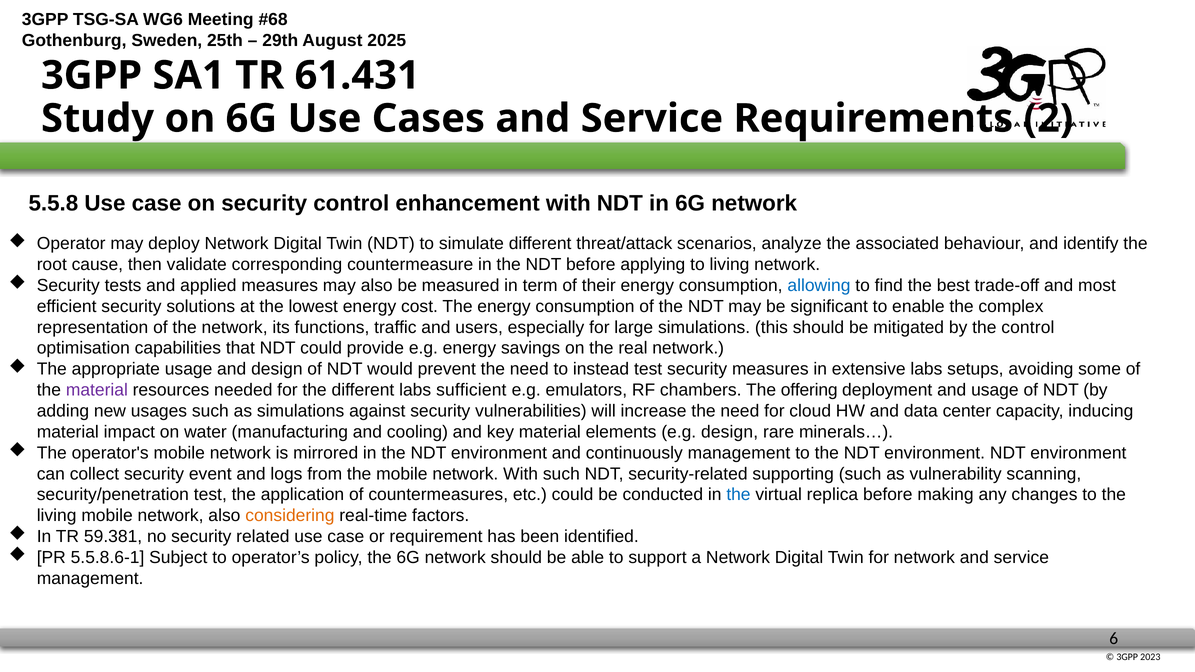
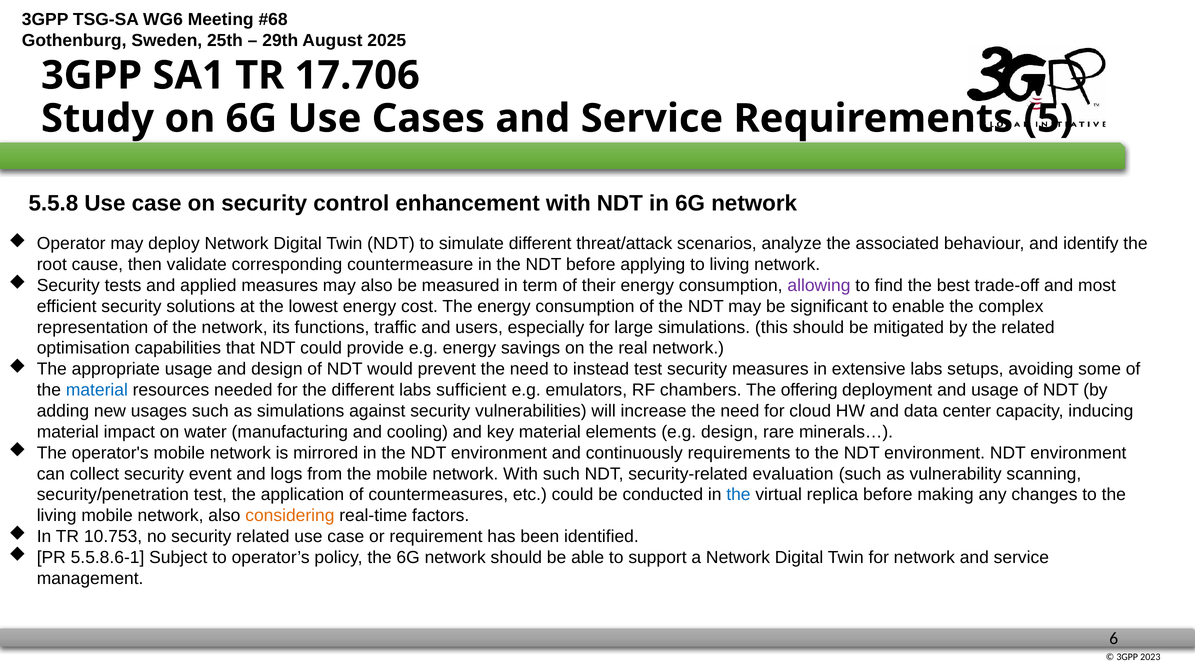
61.431: 61.431 -> 17.706
2: 2 -> 5
allowing colour: blue -> purple
the control: control -> related
material at (97, 390) colour: purple -> blue
continuously management: management -> requirements
supporting: supporting -> evaluation
59.381: 59.381 -> 10.753
